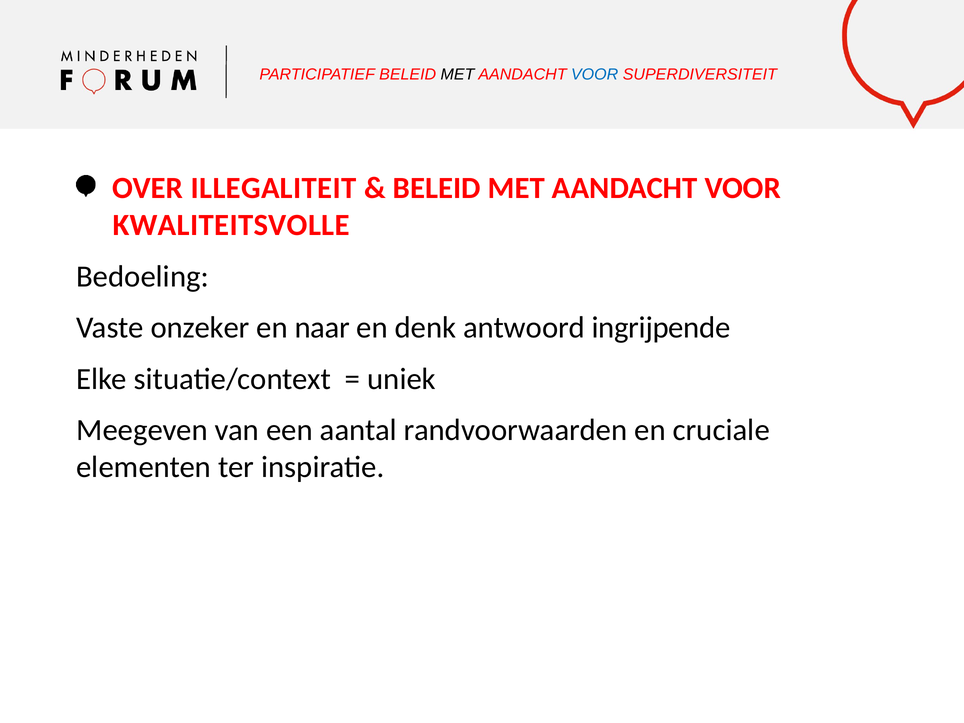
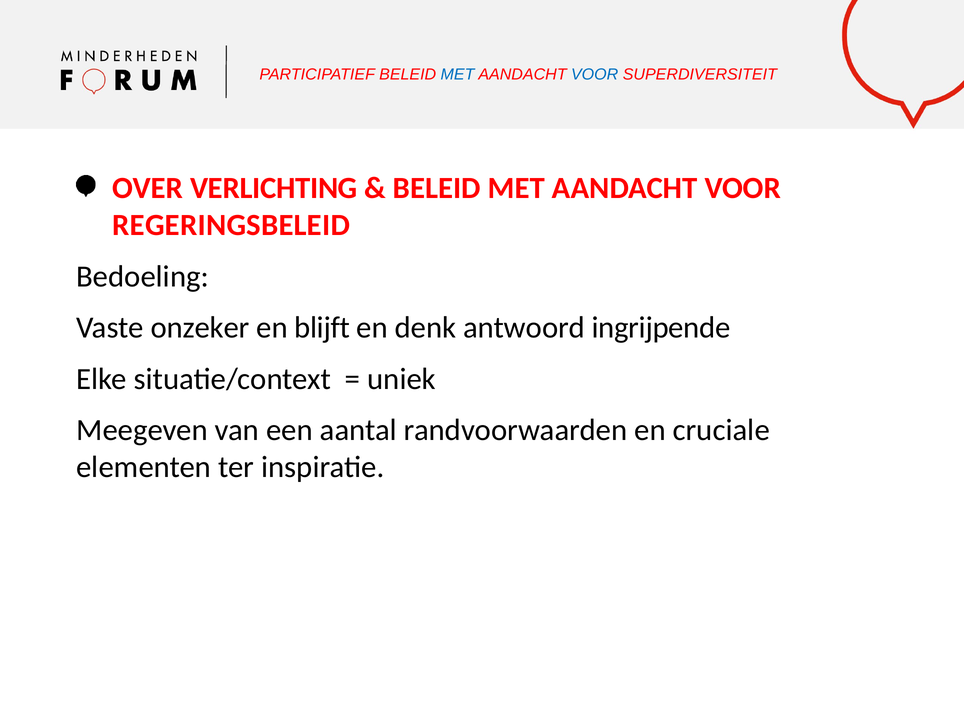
MET at (458, 74) colour: black -> blue
ILLEGALITEIT: ILLEGALITEIT -> VERLICHTING
KWALITEITSVOLLE: KWALITEITSVOLLE -> REGERINGSBELEID
naar: naar -> blijft
